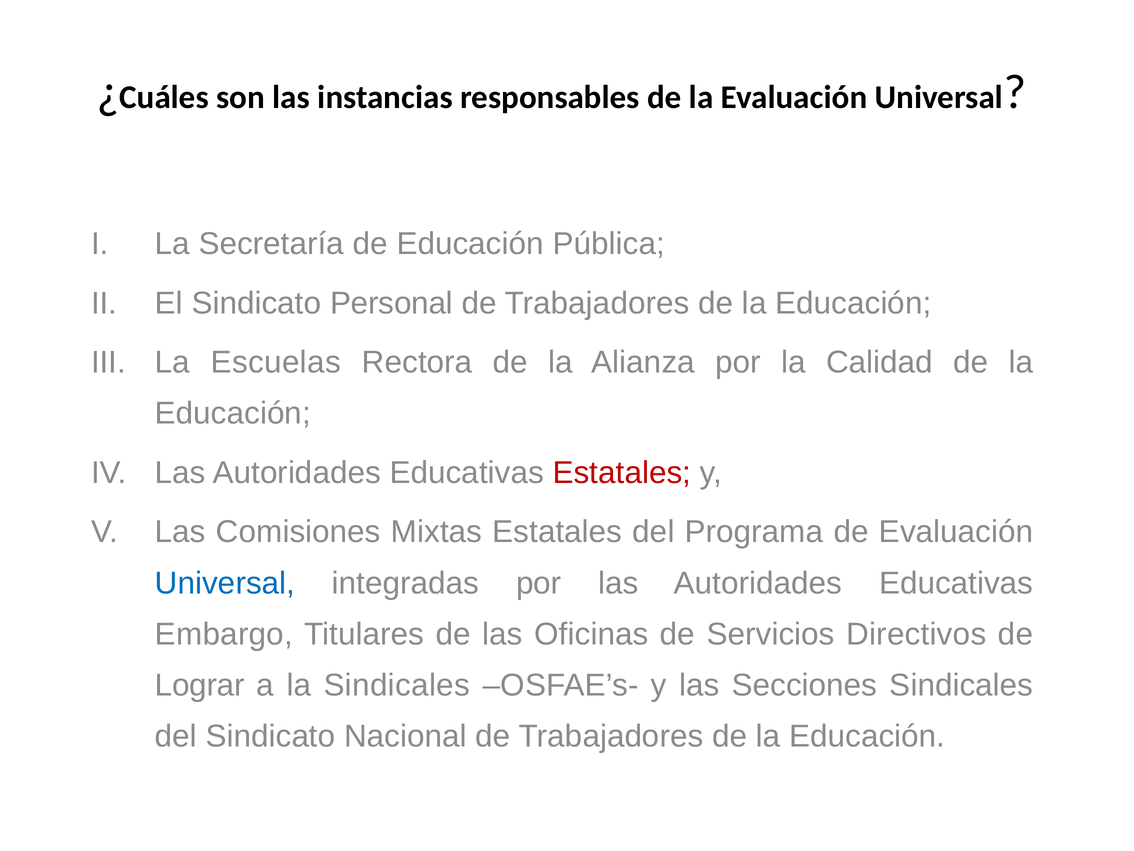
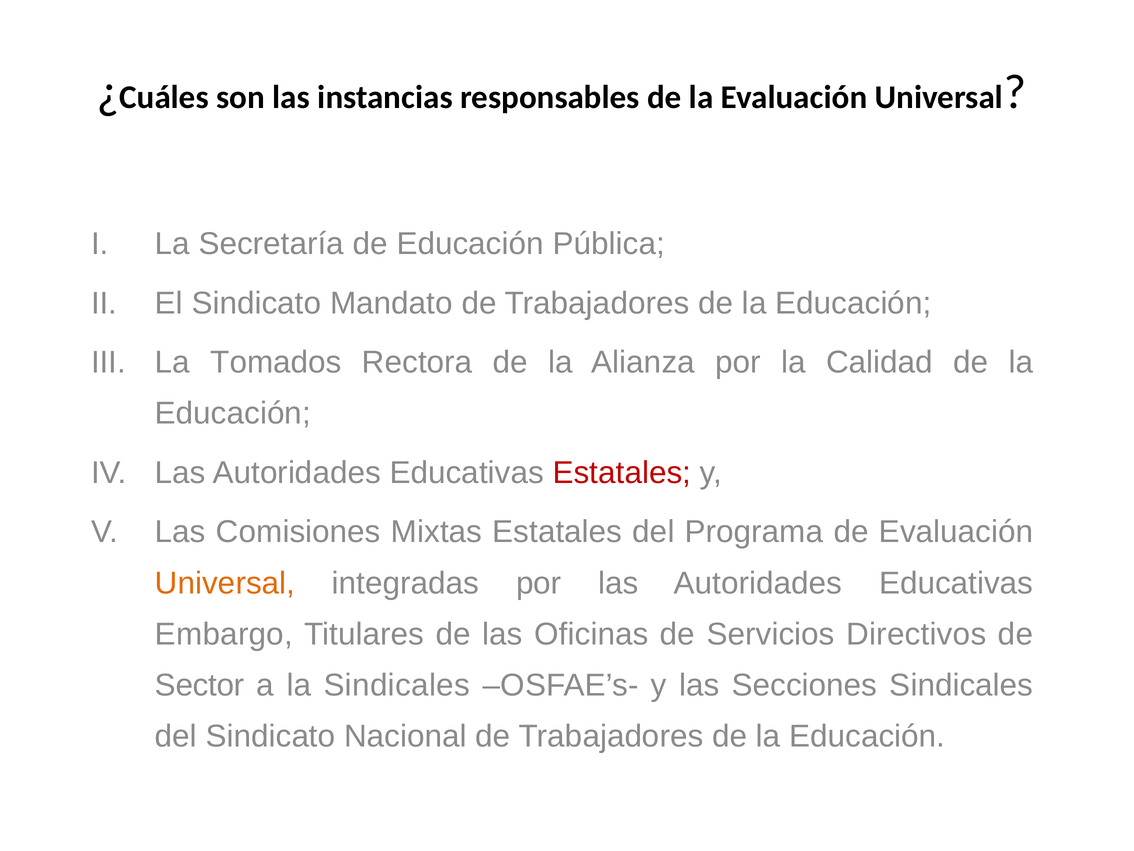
Personal: Personal -> Mandato
Escuelas: Escuelas -> Tomados
Universal at (225, 583) colour: blue -> orange
Lograr: Lograr -> Sector
